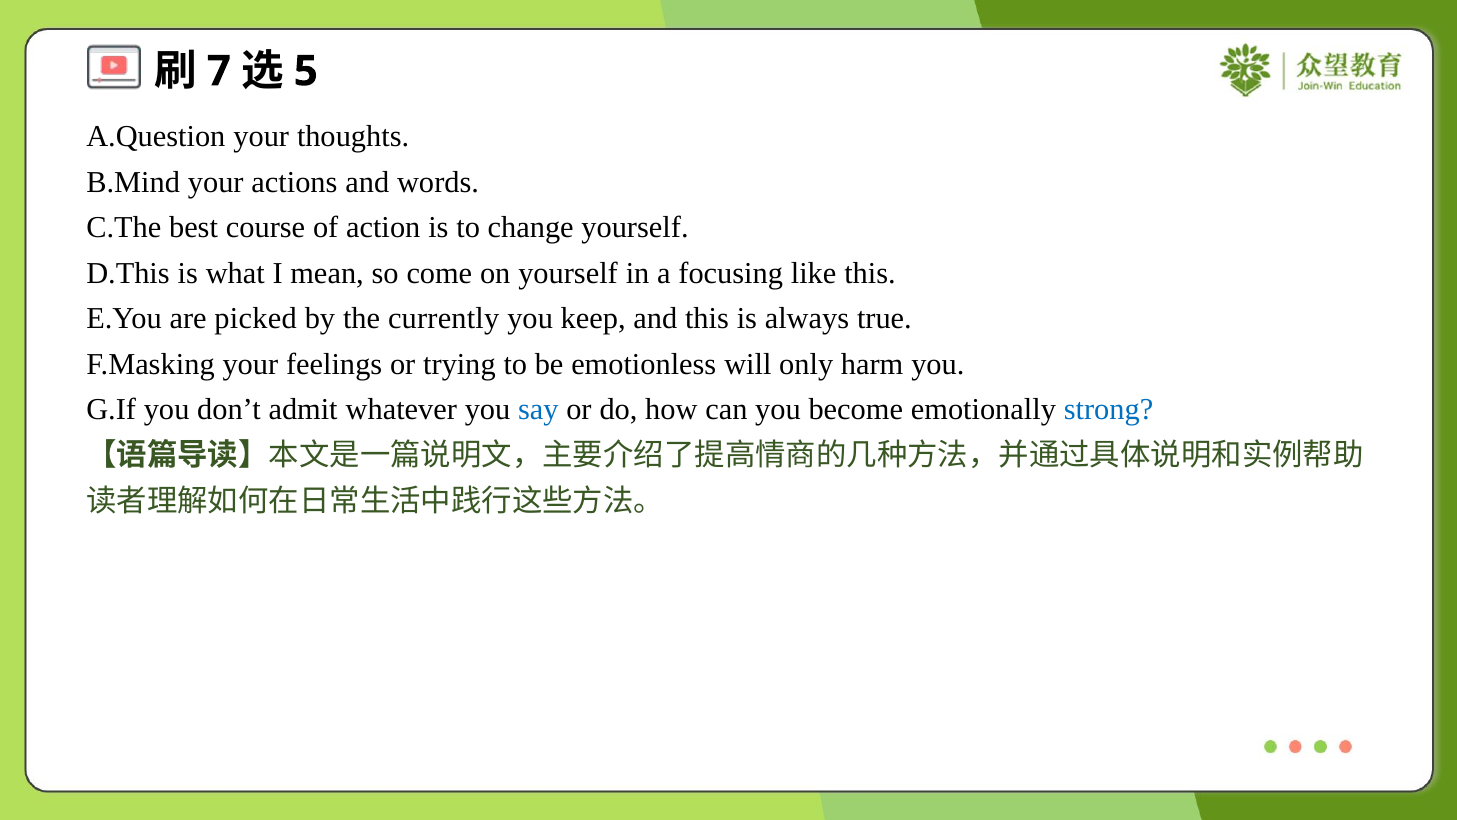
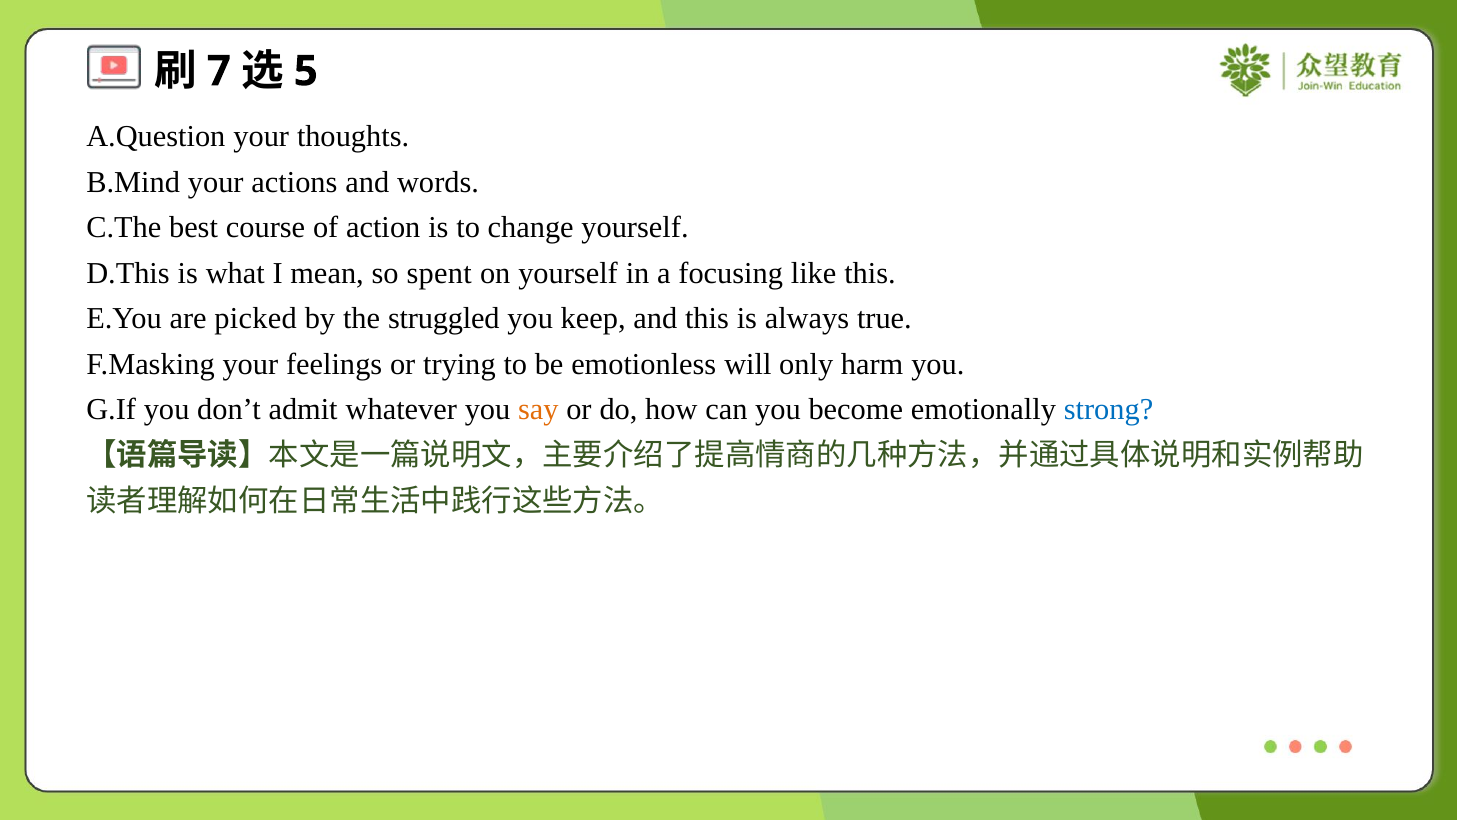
come: come -> spent
currently: currently -> struggled
say colour: blue -> orange
